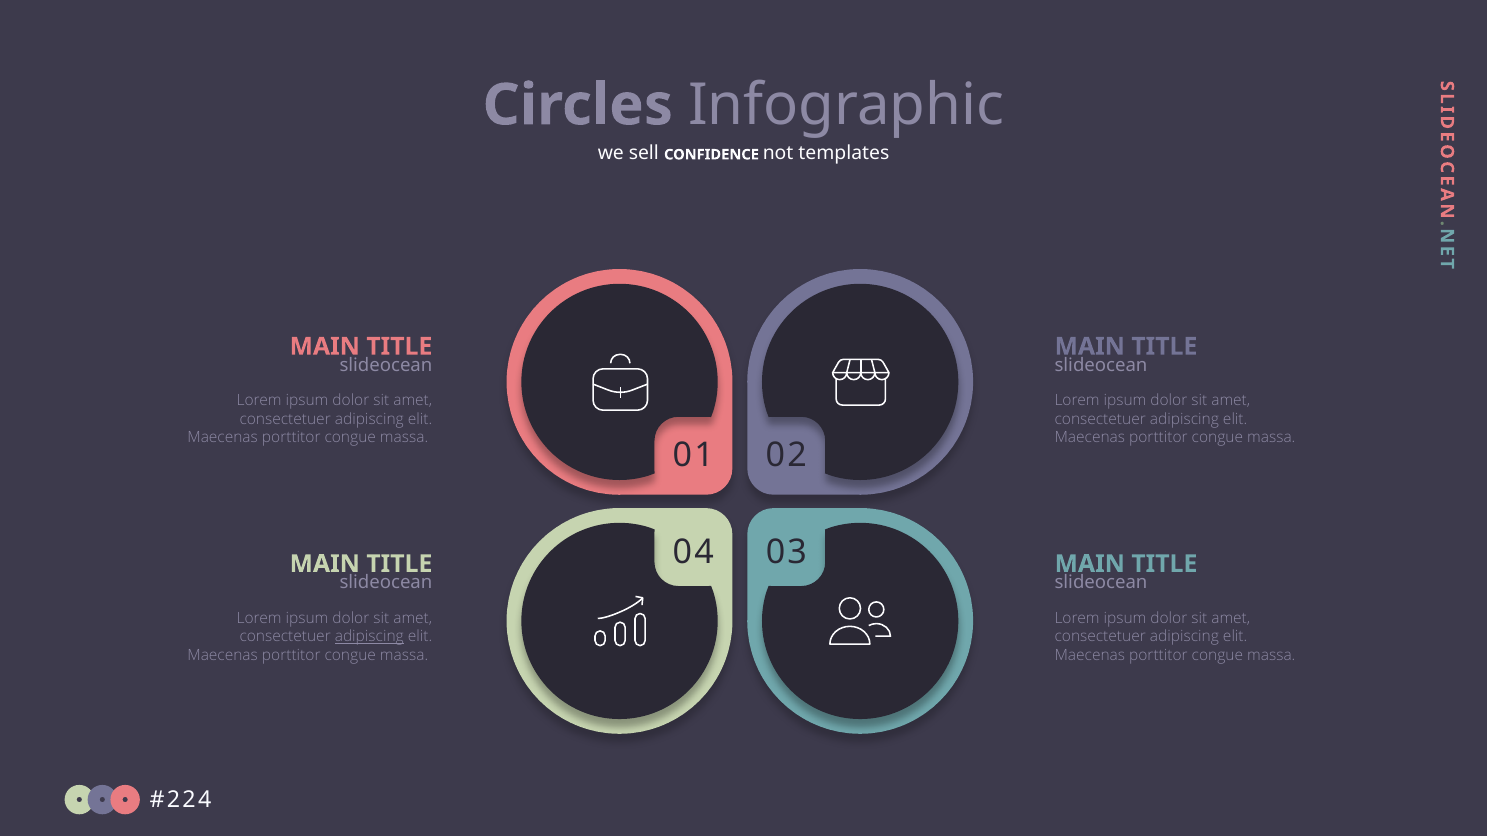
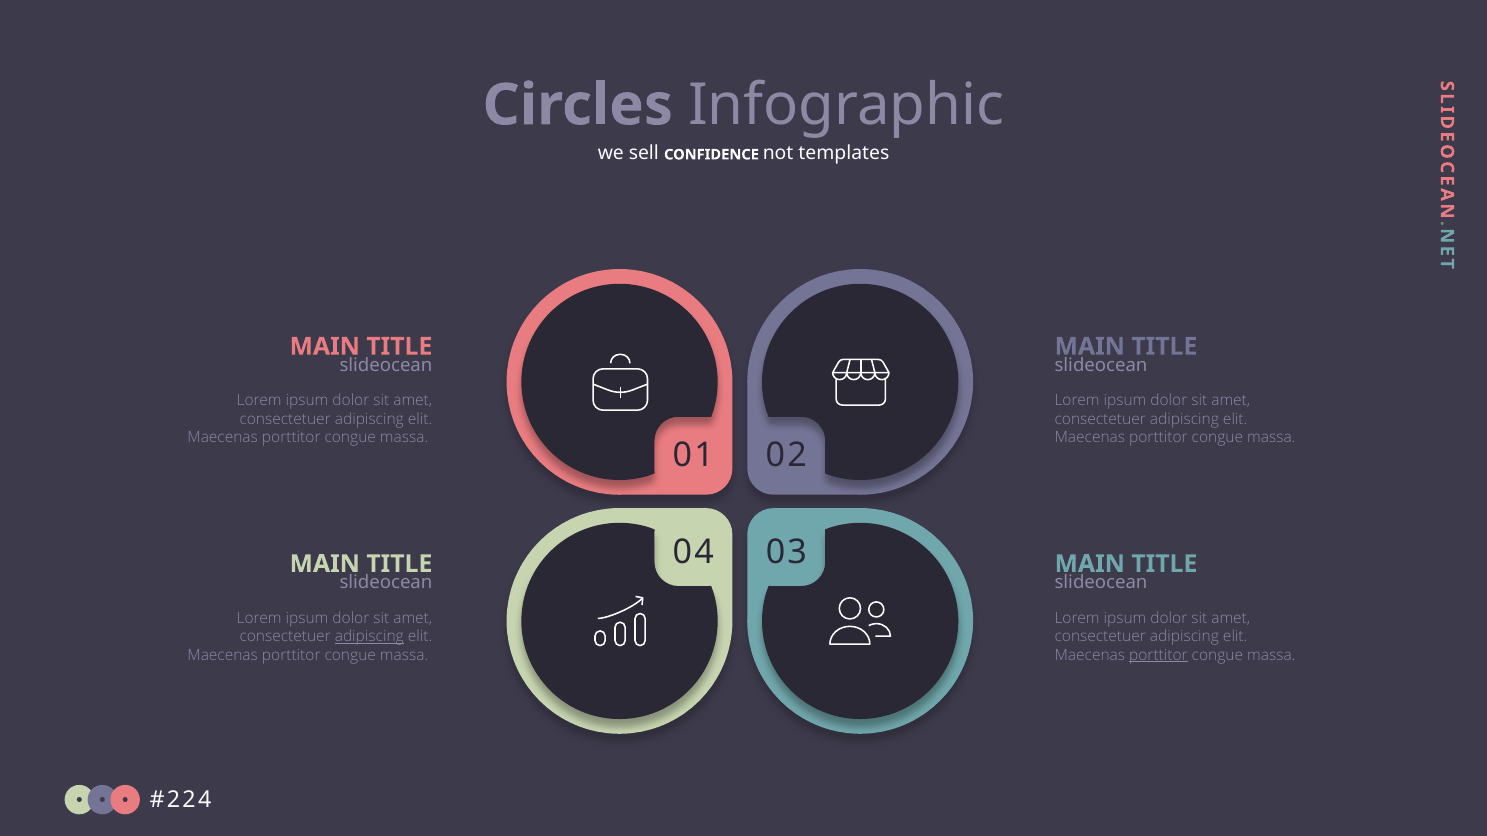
porttitor at (1158, 656) underline: none -> present
